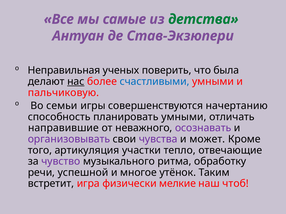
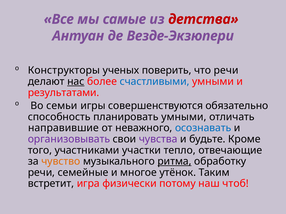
детства colour: green -> red
Став-Экзюпери: Став-Экзюпери -> Везде-Экзюпери
Неправильная: Неправильная -> Конструкторы
что была: была -> речи
пальчиковую: пальчиковую -> результатами
начертанию: начертанию -> обязательно
осознавать colour: purple -> blue
может: может -> будьте
артикуляция: артикуляция -> участниками
чувство colour: purple -> orange
ритма underline: none -> present
успешной: успешной -> семейные
мелкие: мелкие -> потому
